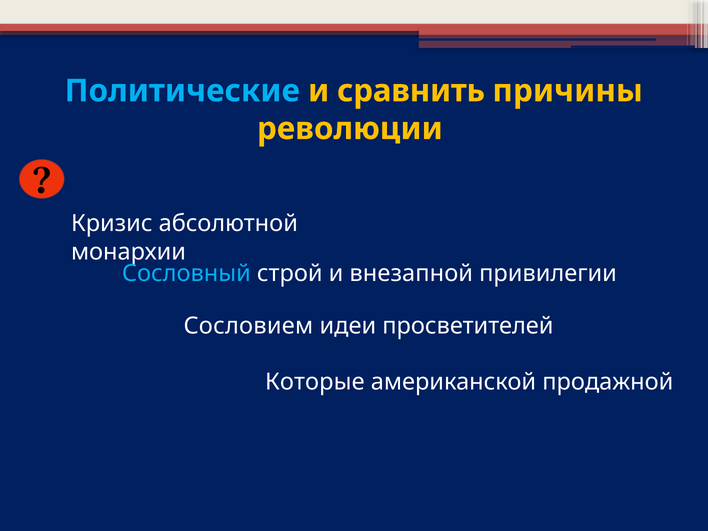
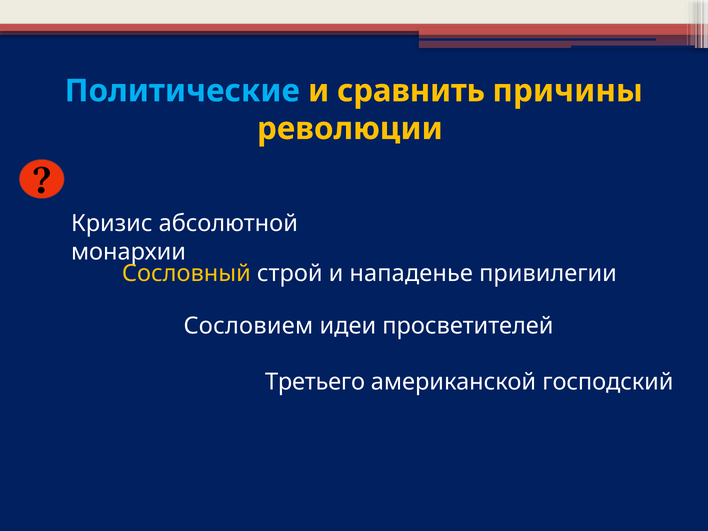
Сословный colour: light blue -> yellow
внезапной: внезапной -> нападенье
Которые: Которые -> Третьего
продажной: продажной -> господский
